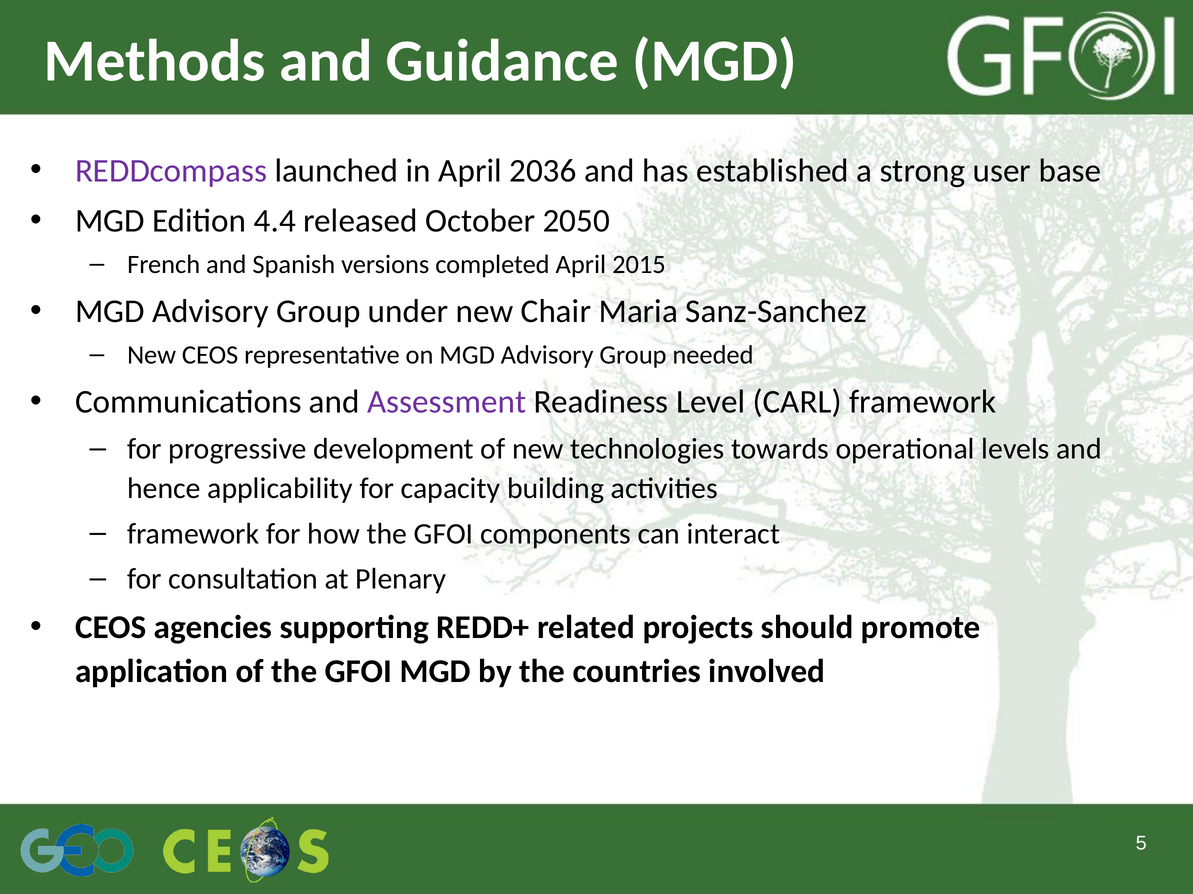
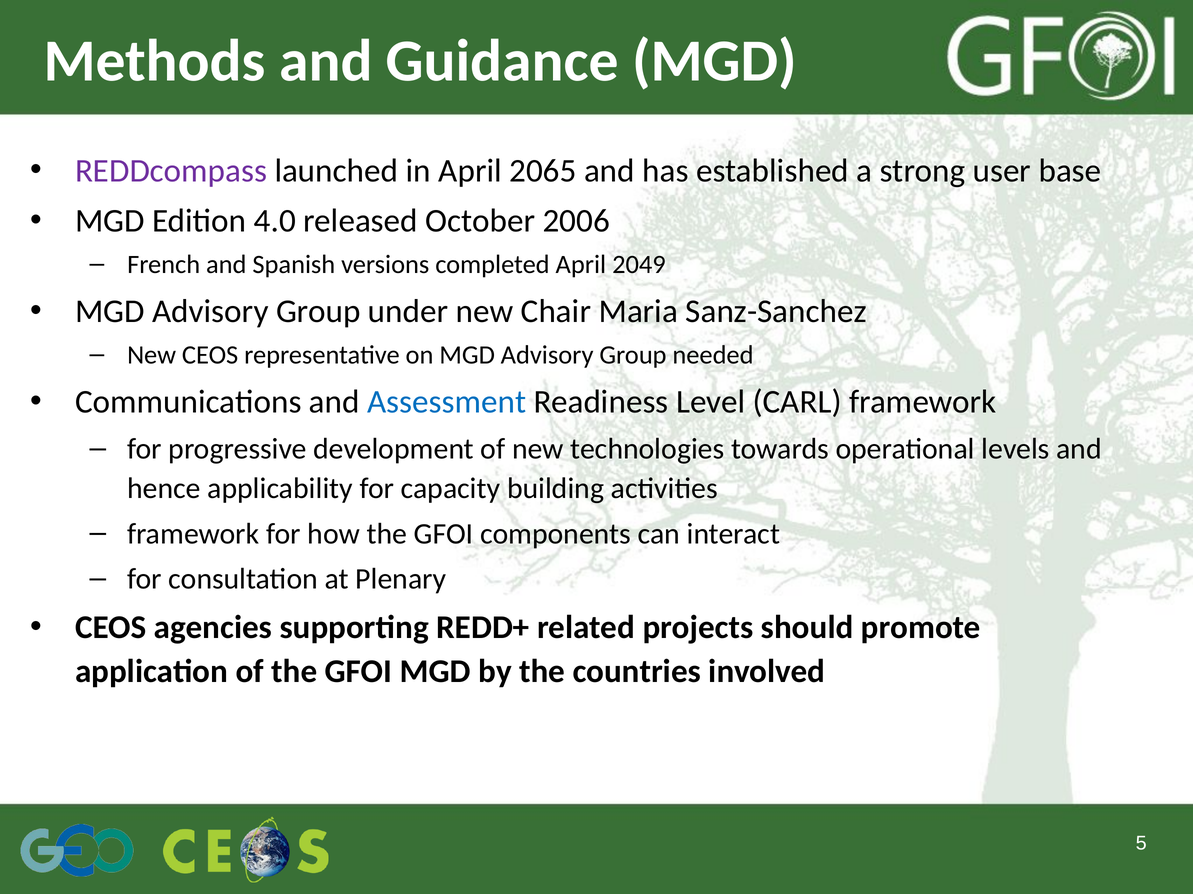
2036: 2036 -> 2065
4.4: 4.4 -> 4.0
2050: 2050 -> 2006
2015: 2015 -> 2049
Assessment colour: purple -> blue
